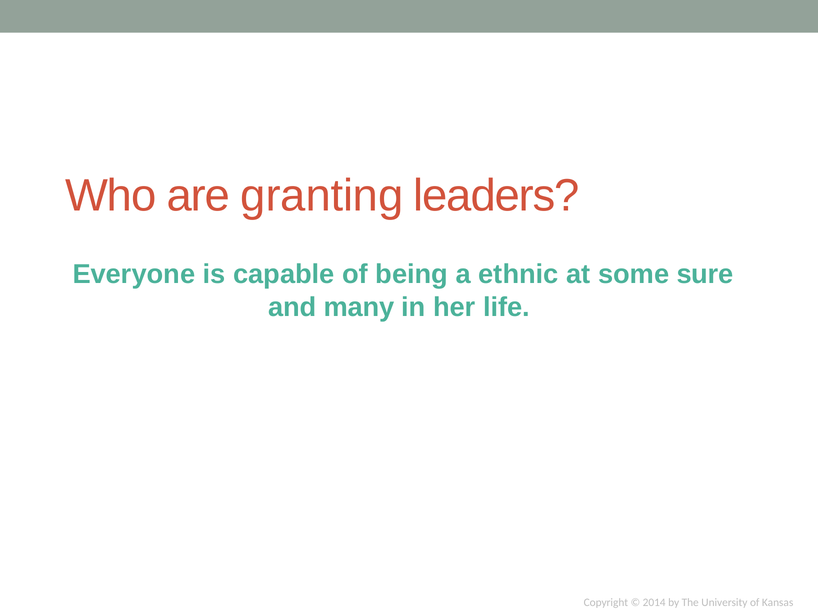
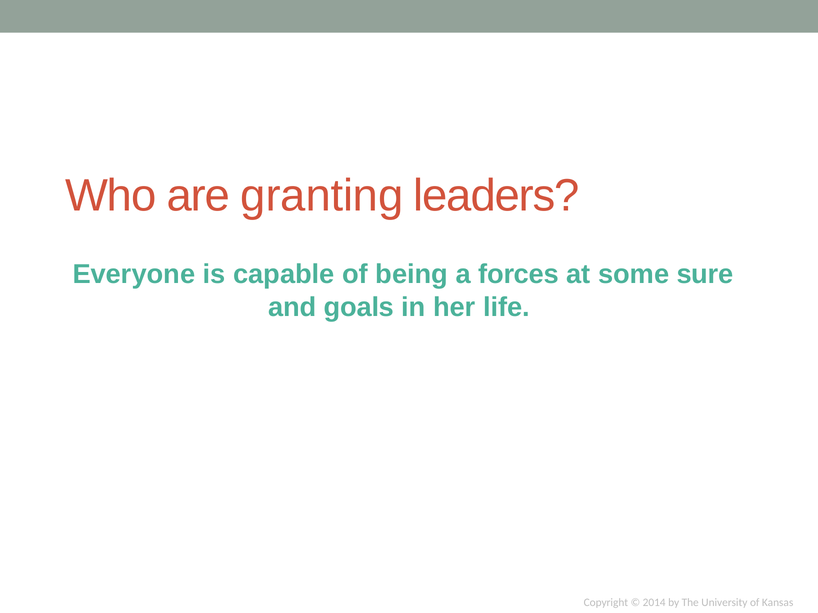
ethnic: ethnic -> forces
many: many -> goals
